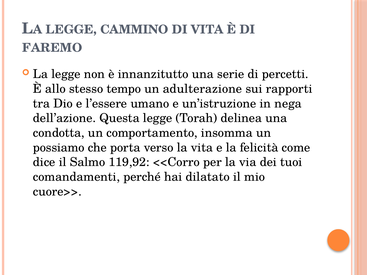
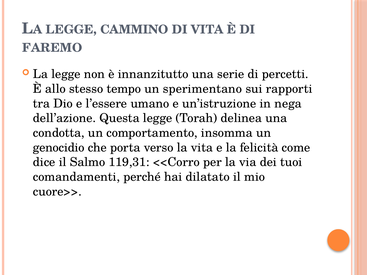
adulterazione: adulterazione -> sperimentano
possiamo: possiamo -> genocidio
119,92: 119,92 -> 119,31
